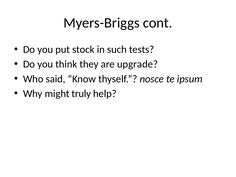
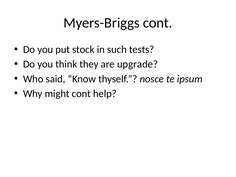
might truly: truly -> cont
